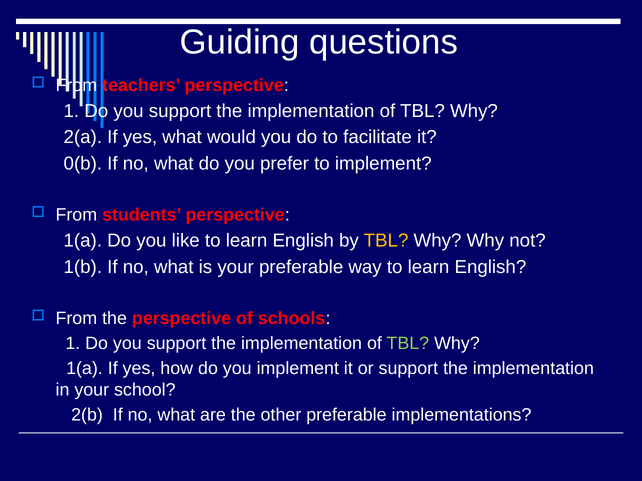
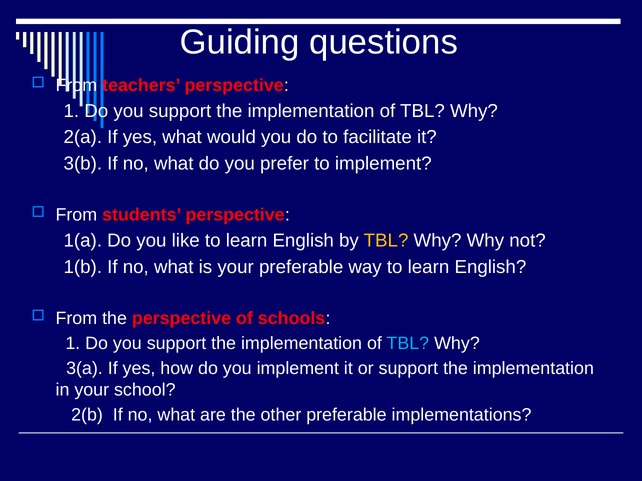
0(b: 0(b -> 3(b
TBL at (408, 344) colour: light green -> light blue
1(a at (84, 369): 1(a -> 3(a
